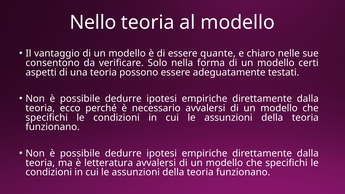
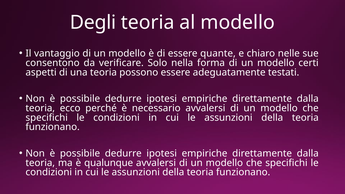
Nello: Nello -> Degli
letteratura: letteratura -> qualunque
